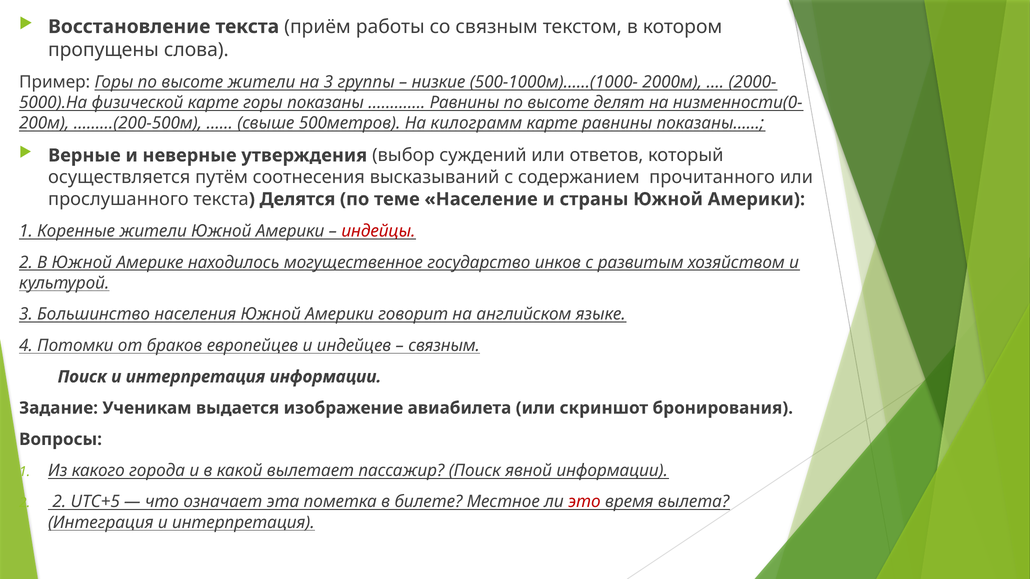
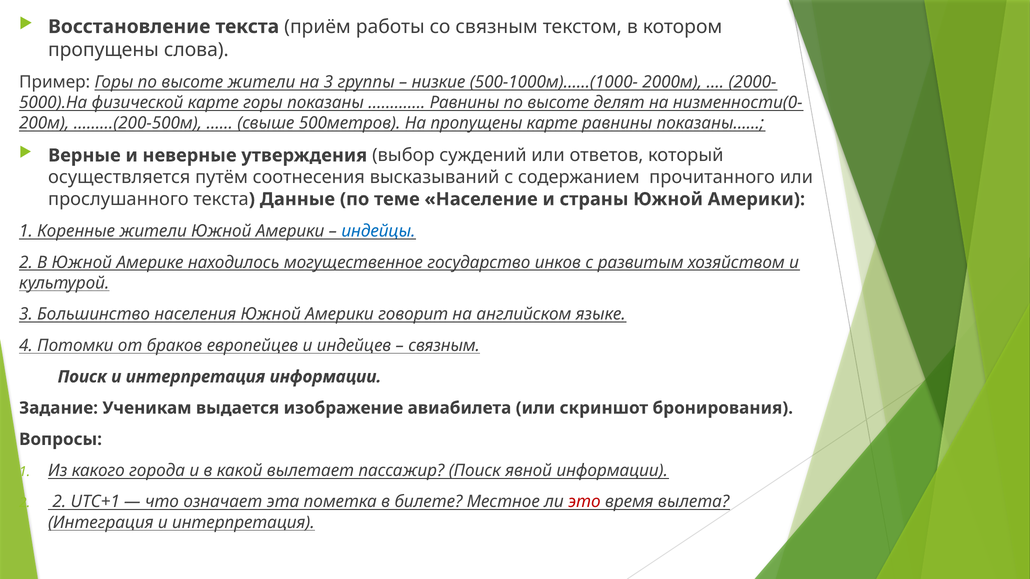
На килограмм: килограмм -> пропущены
Делятся: Делятся -> Данные
индейцы colour: red -> blue
UTC+5: UTC+5 -> UTC+1
